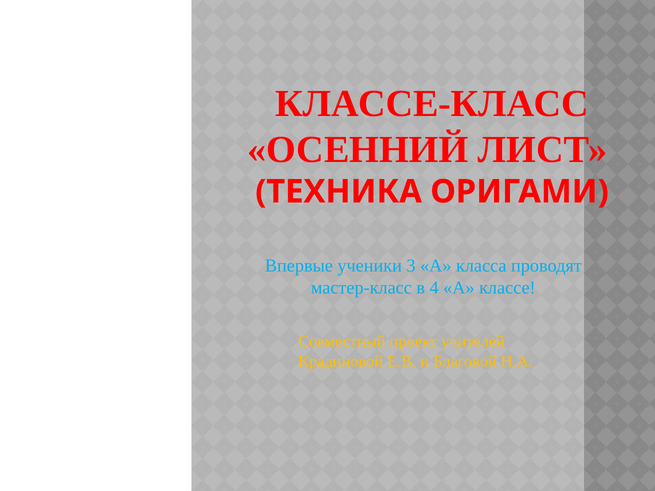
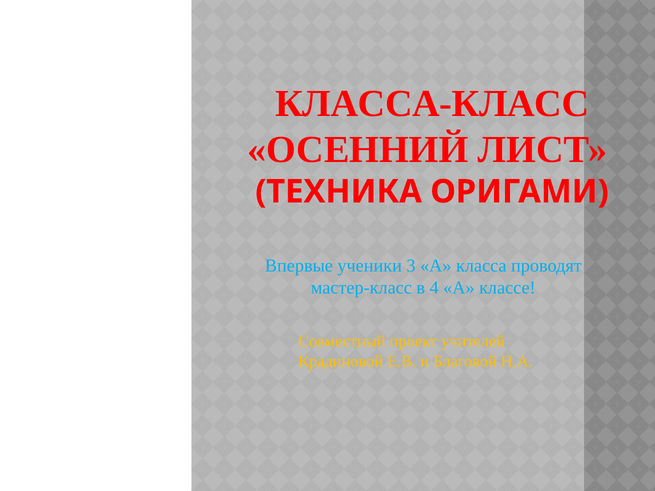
КЛАССЕ-КЛАСС: КЛАССЕ-КЛАСС -> КЛАССА-КЛАСС
